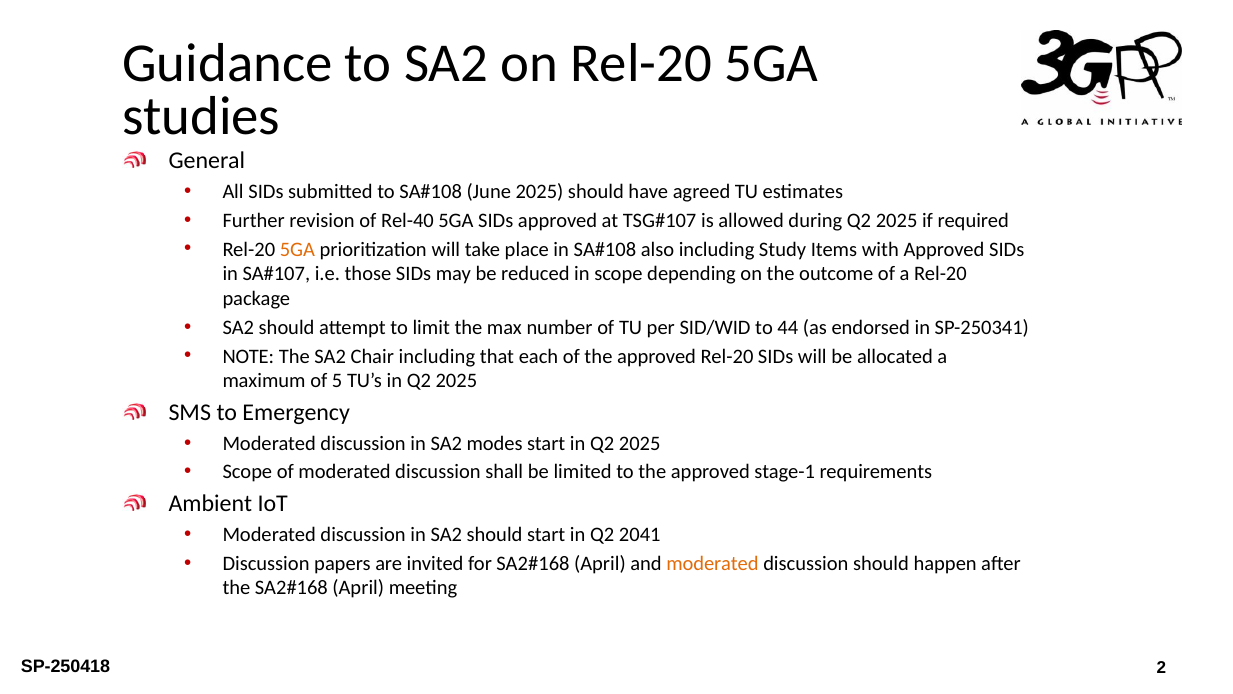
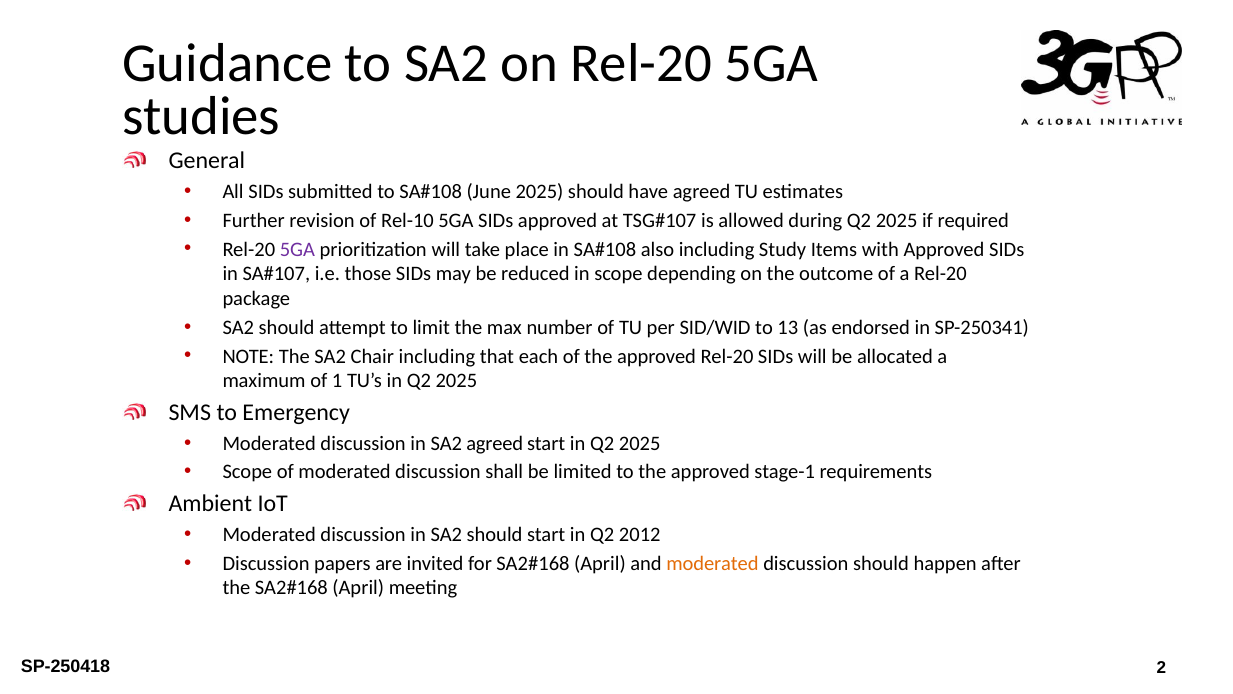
Rel-40: Rel-40 -> Rel-10
5GA at (297, 249) colour: orange -> purple
44: 44 -> 13
5: 5 -> 1
SA2 modes: modes -> agreed
Q2 2041: 2041 -> 2012
